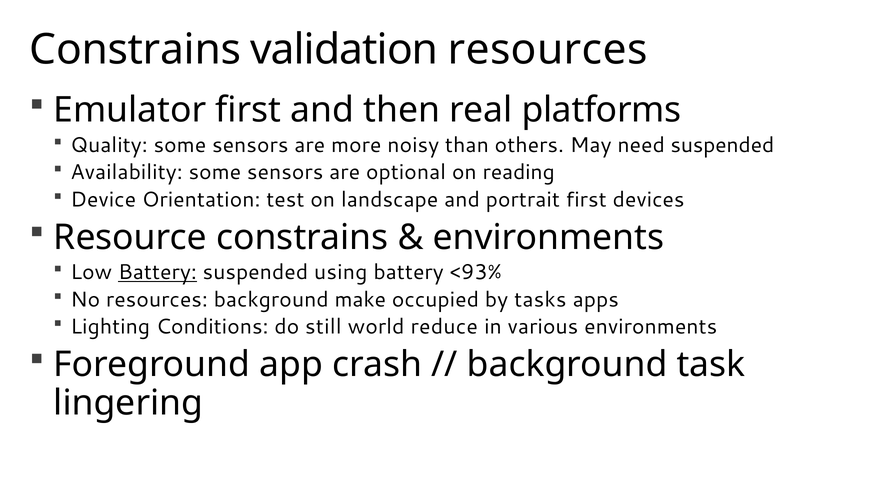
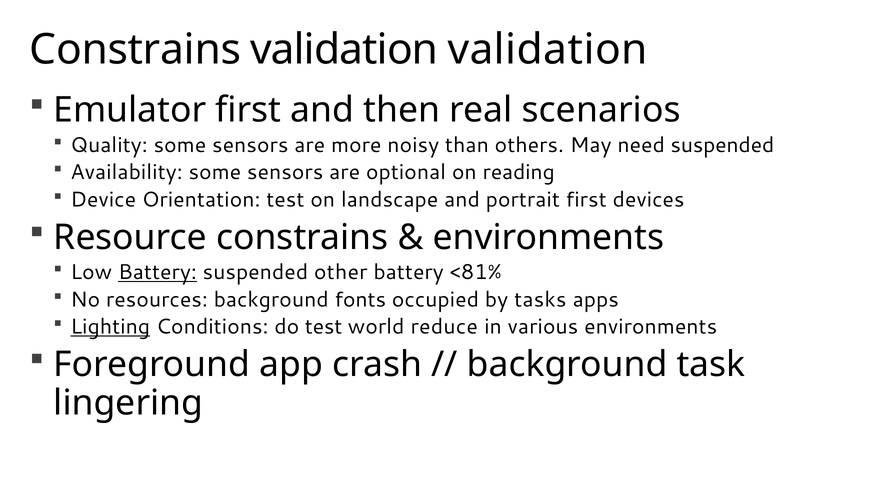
validation resources: resources -> validation
platforms: platforms -> scenarios
using: using -> other
<93%: <93% -> <81%
make: make -> fonts
Lighting underline: none -> present
do still: still -> test
